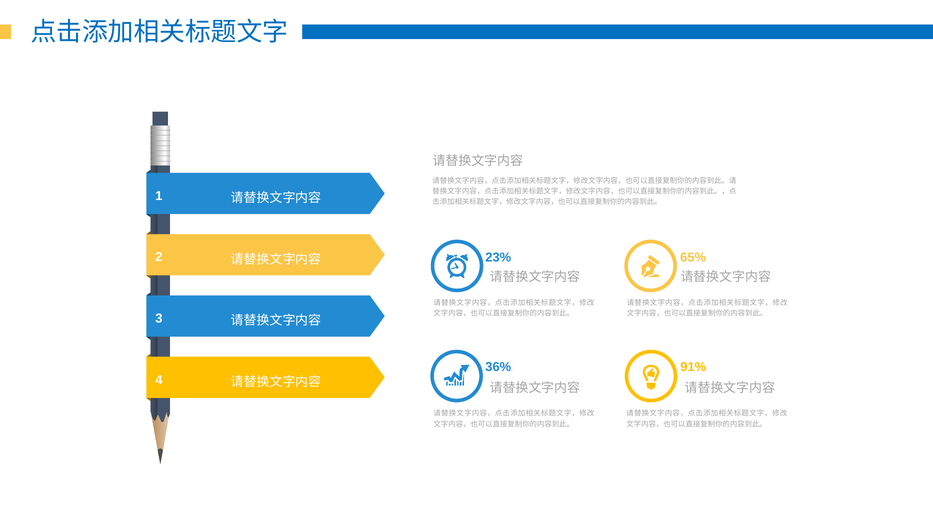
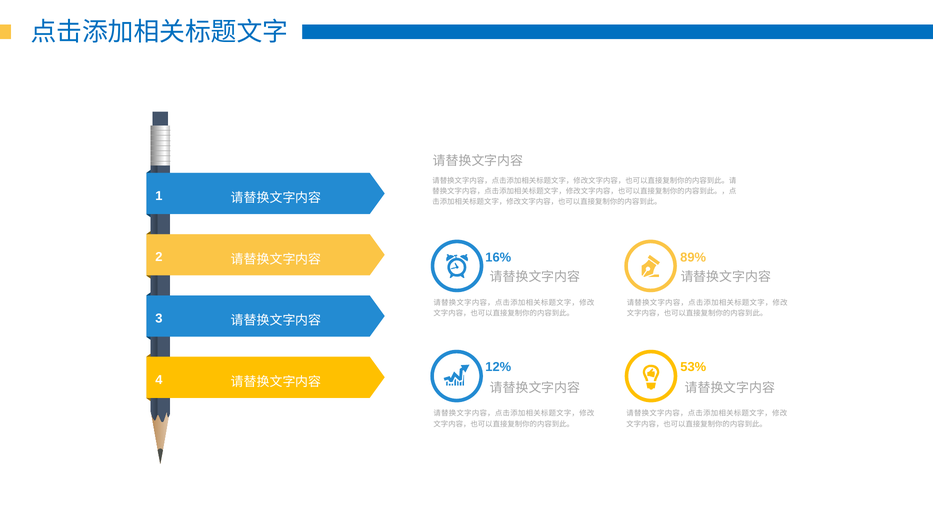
23%: 23% -> 16%
65%: 65% -> 89%
36%: 36% -> 12%
91%: 91% -> 53%
